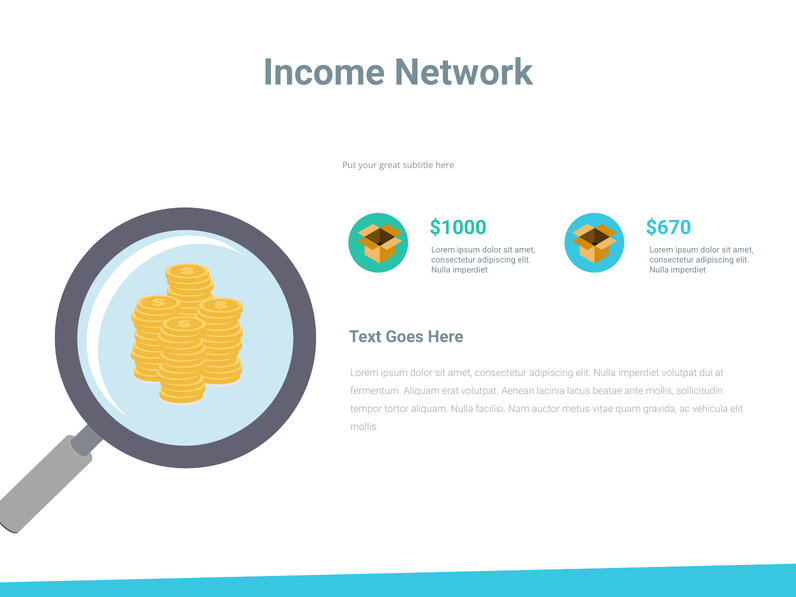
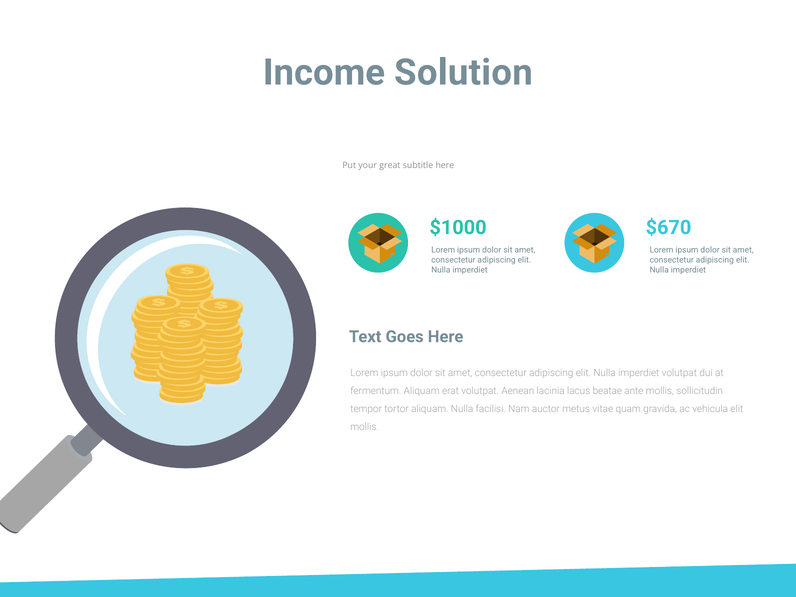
Network: Network -> Solution
